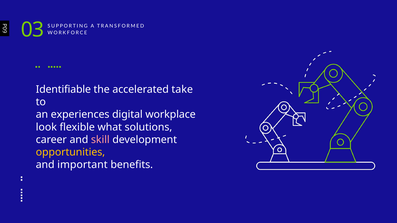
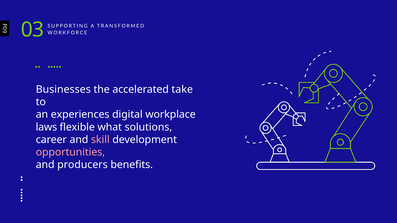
Identifiable: Identifiable -> Businesses
look: look -> laws
opportunities colour: yellow -> pink
important: important -> producers
